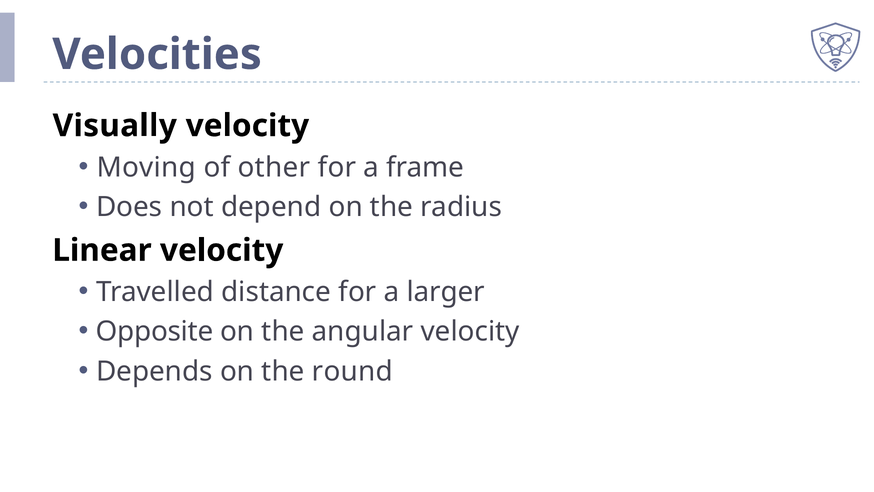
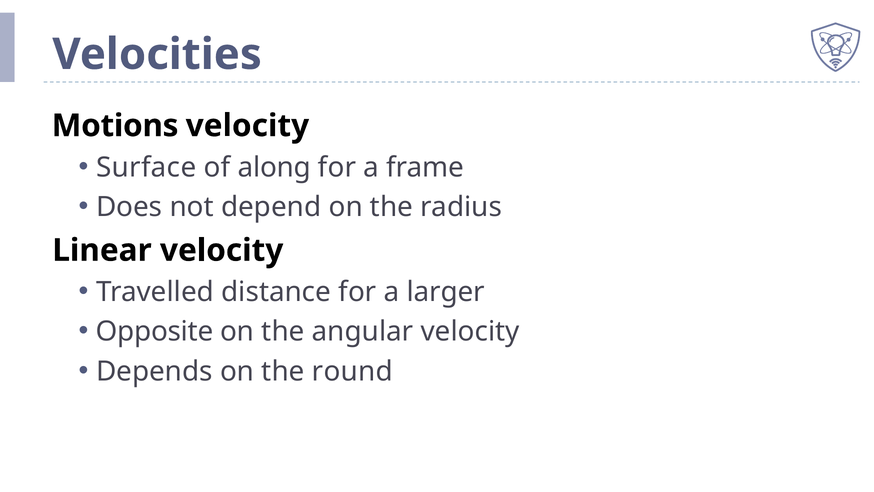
Visually: Visually -> Motions
Moving: Moving -> Surface
other: other -> along
